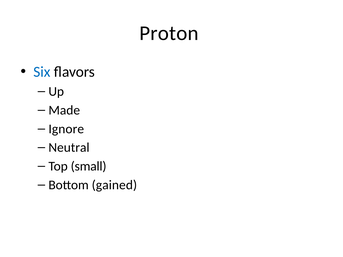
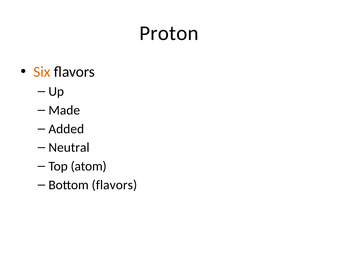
Six colour: blue -> orange
Ignore: Ignore -> Added
small: small -> atom
Bottom gained: gained -> flavors
